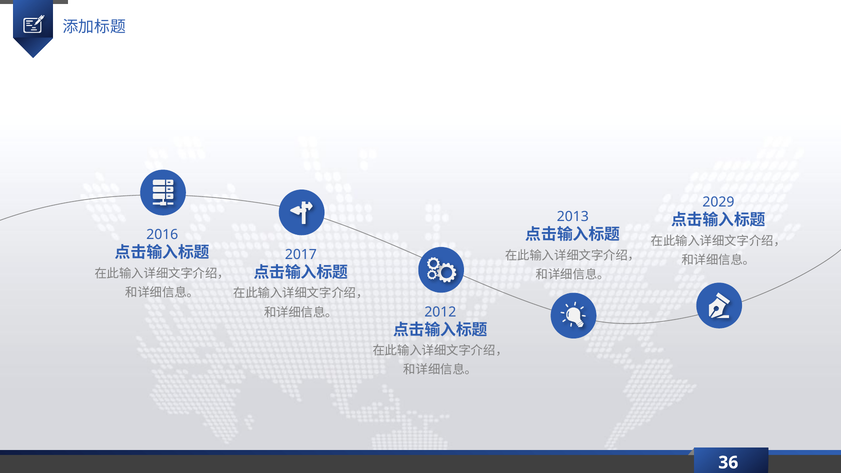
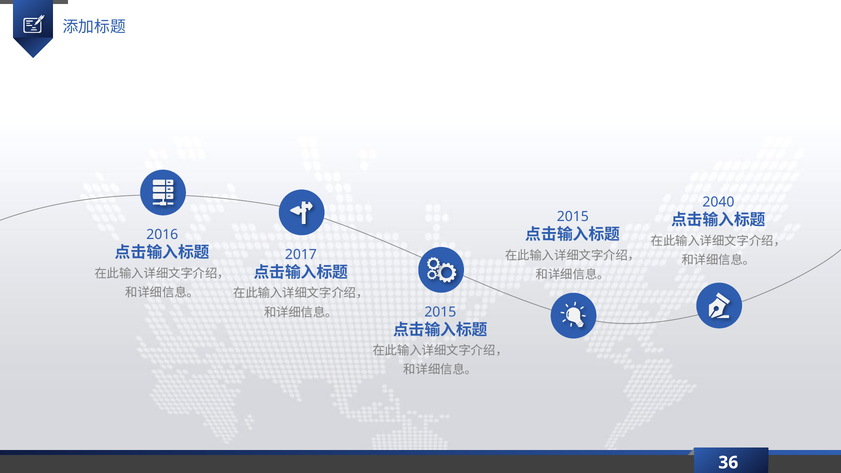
2029: 2029 -> 2040
2013 at (573, 217): 2013 -> 2015
2012 at (440, 312): 2012 -> 2015
